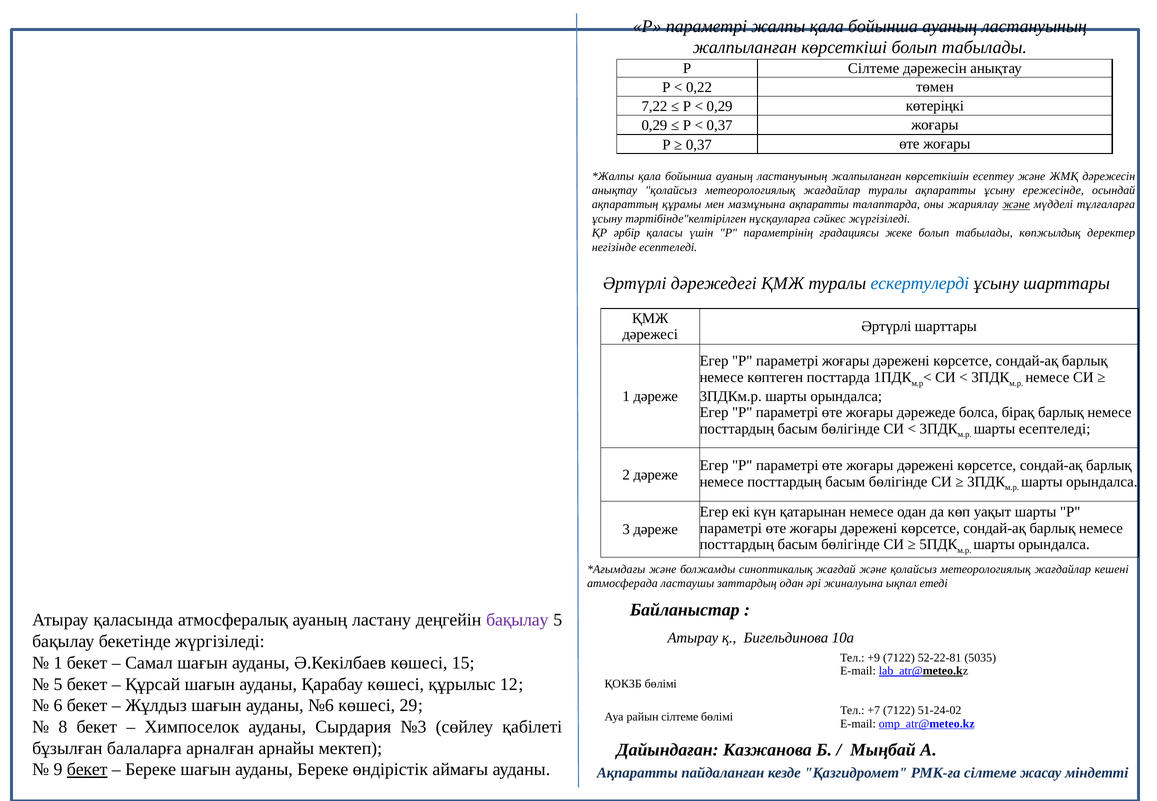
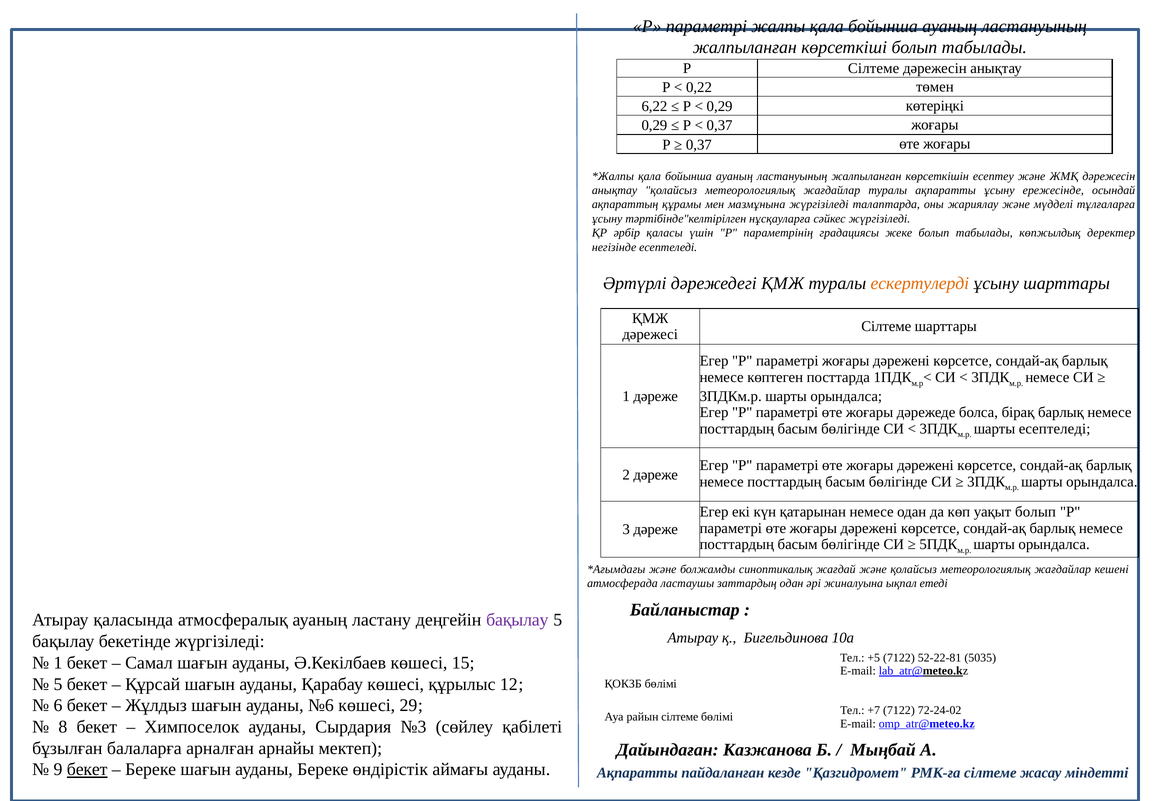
7,22: 7,22 -> 6,22
мазмұнына ақпаратты: ақпаратты -> жүргізіледі
және at (1016, 205) underline: present -> none
ескертулерді colour: blue -> orange
Әртүрлі at (886, 326): Әртүрлі -> Сілтеме
уақыт шарты: шарты -> болып
+9: +9 -> +5
51-24-02: 51-24-02 -> 72-24-02
